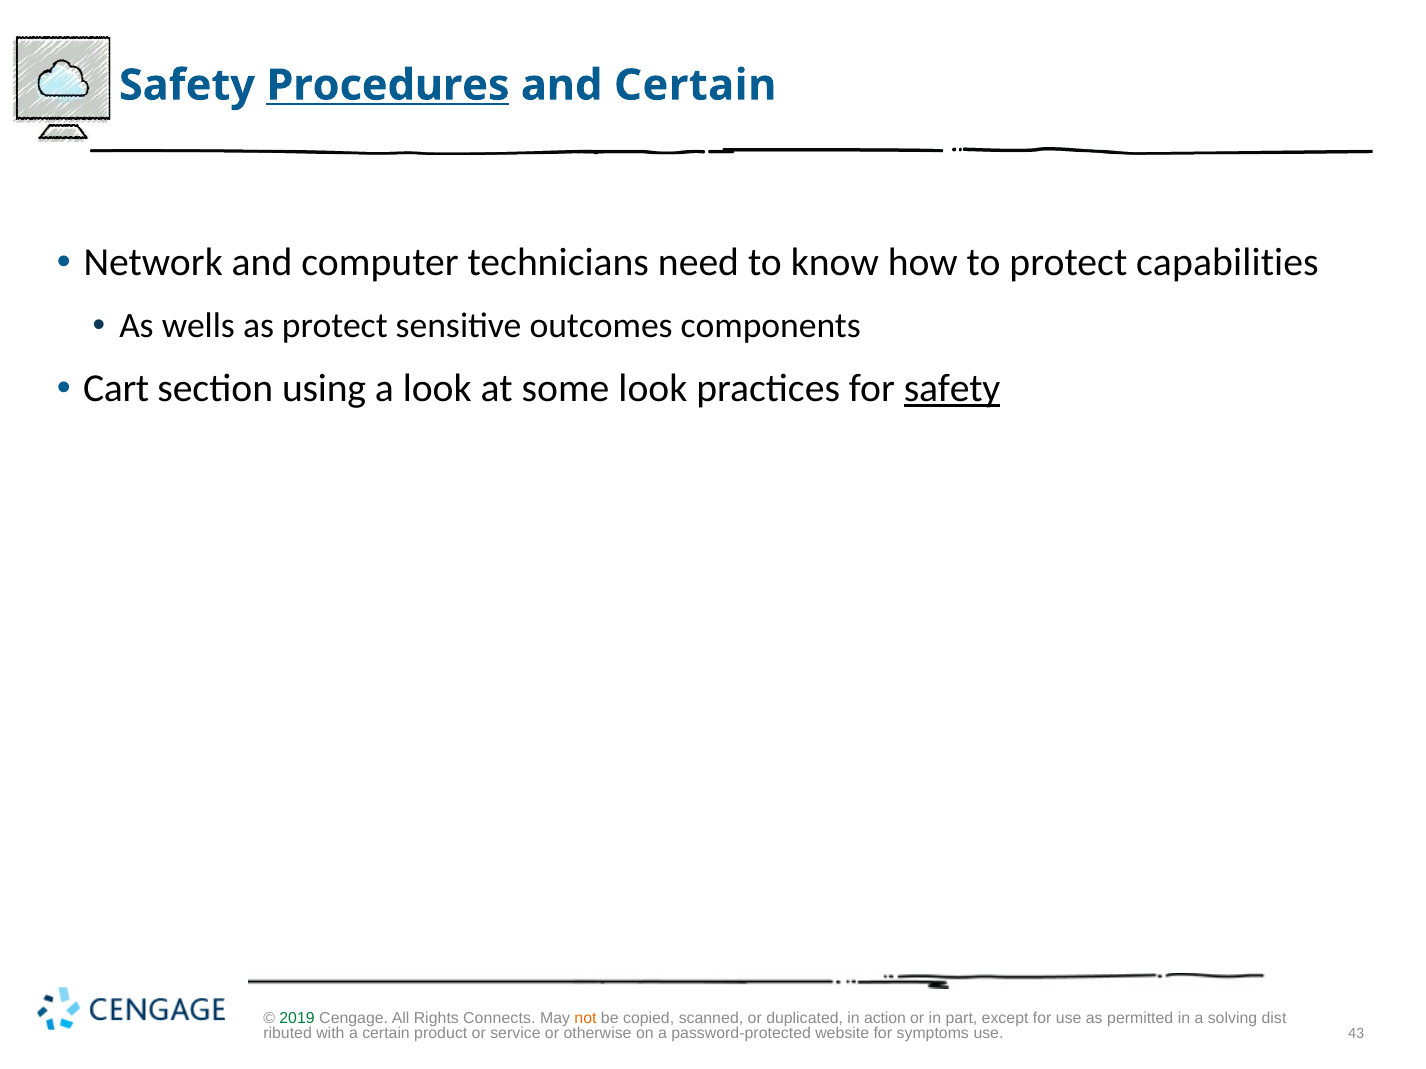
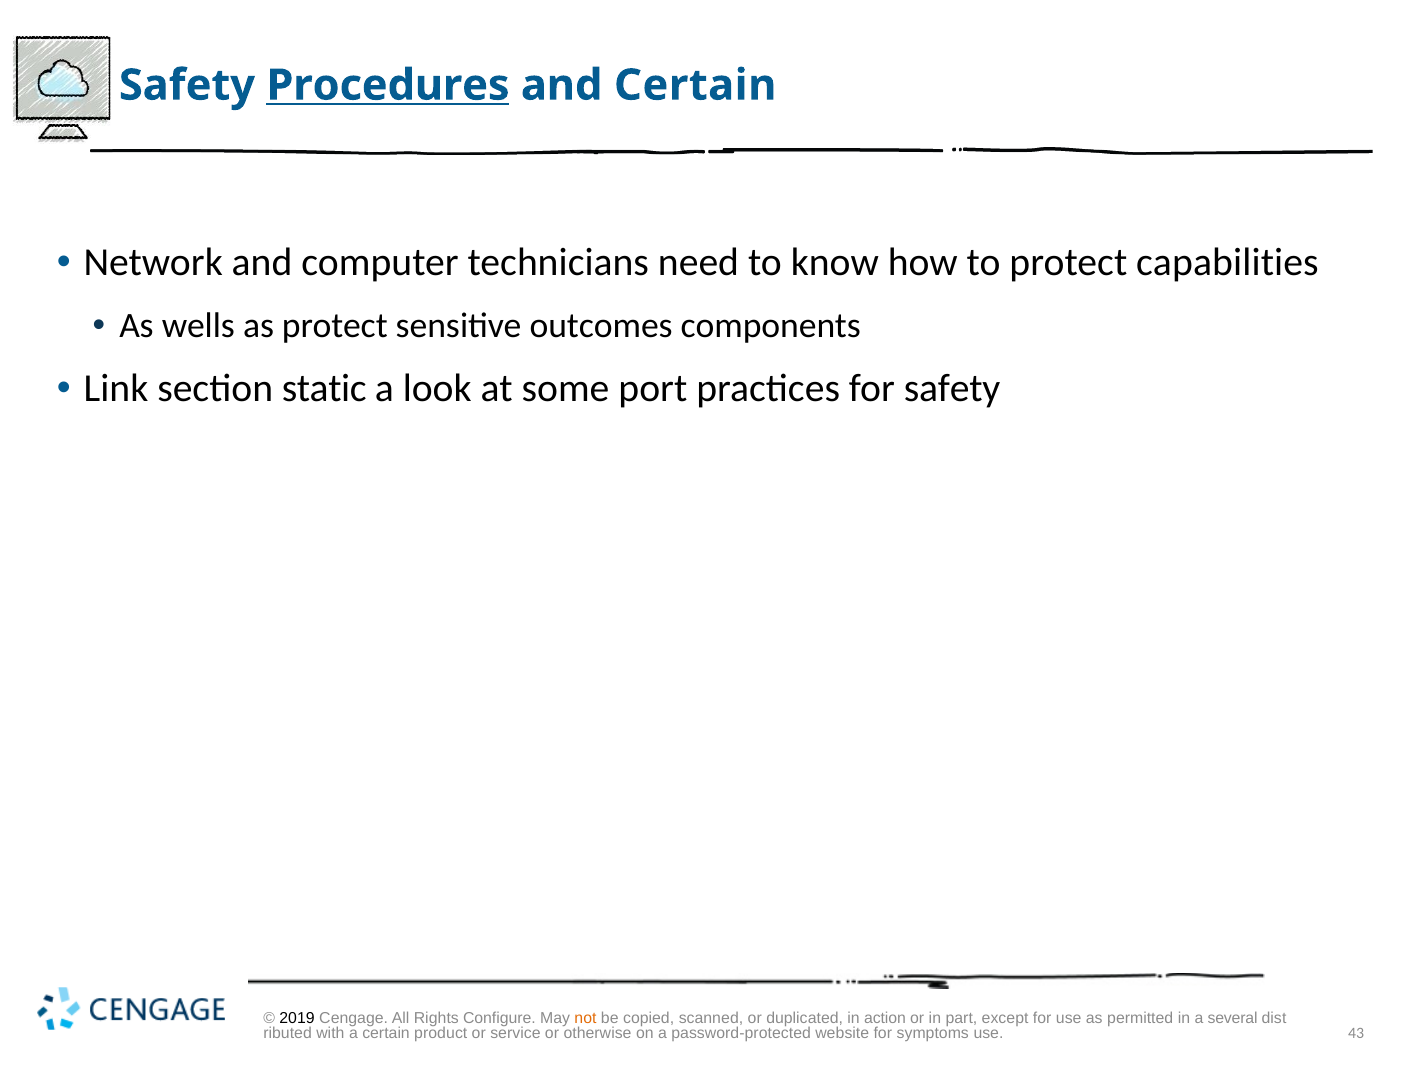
Cart: Cart -> Link
using: using -> static
some look: look -> port
safety at (952, 389) underline: present -> none
2019 colour: green -> black
Connects: Connects -> Configure
solving: solving -> several
